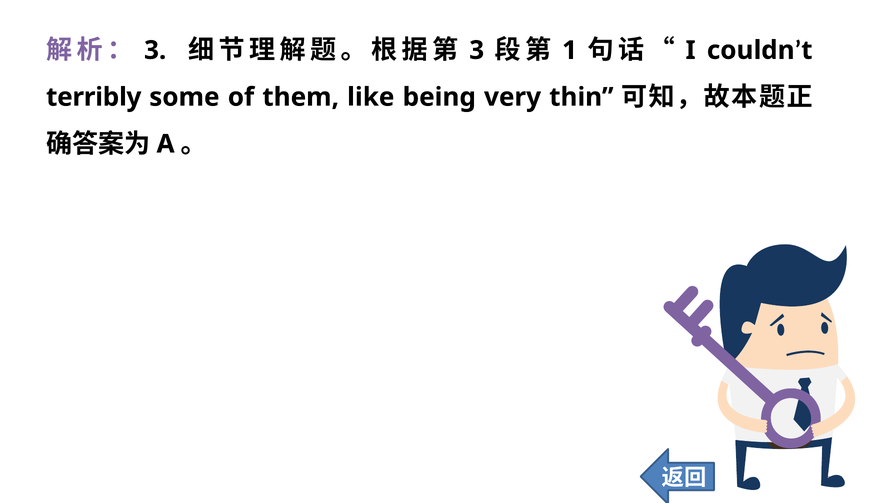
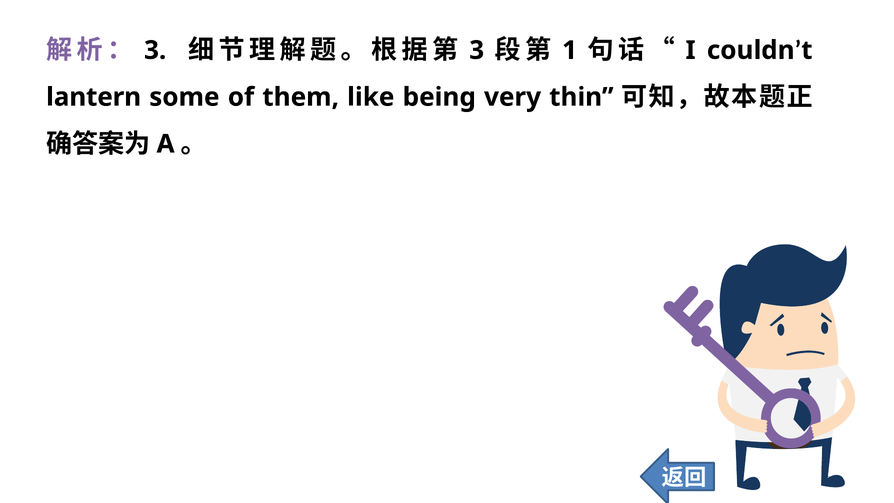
terribly: terribly -> lantern
